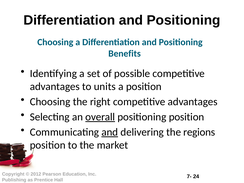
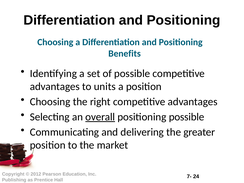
positioning position: position -> possible
and at (110, 132) underline: present -> none
regions: regions -> greater
